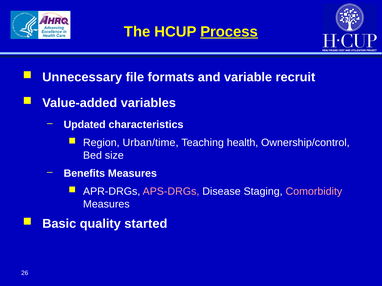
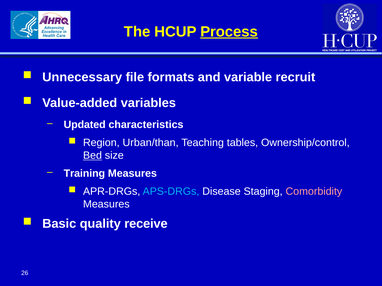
Urban/time: Urban/time -> Urban/than
health: health -> tables
Bed underline: none -> present
Benefits: Benefits -> Training
APS-DRGs colour: pink -> light blue
started: started -> receive
